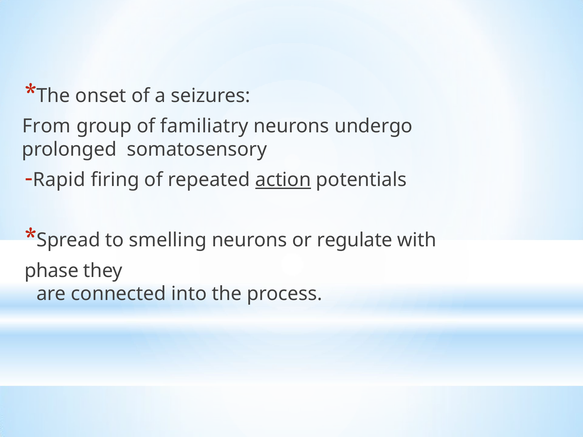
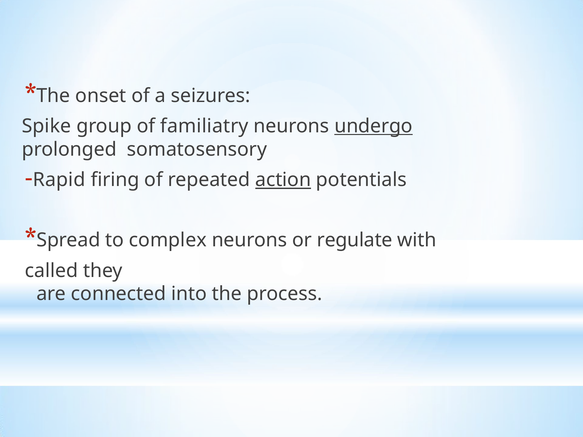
From: From -> Spike
undergo underline: none -> present
smelling: smelling -> complex
phase: phase -> called
